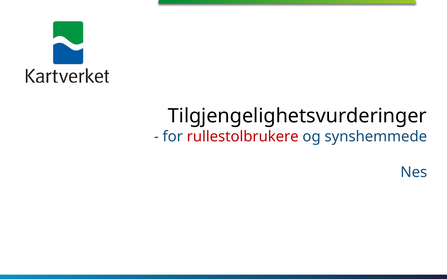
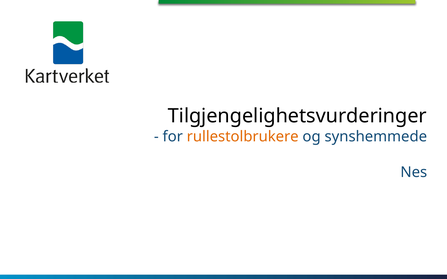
rullestolbrukere colour: red -> orange
